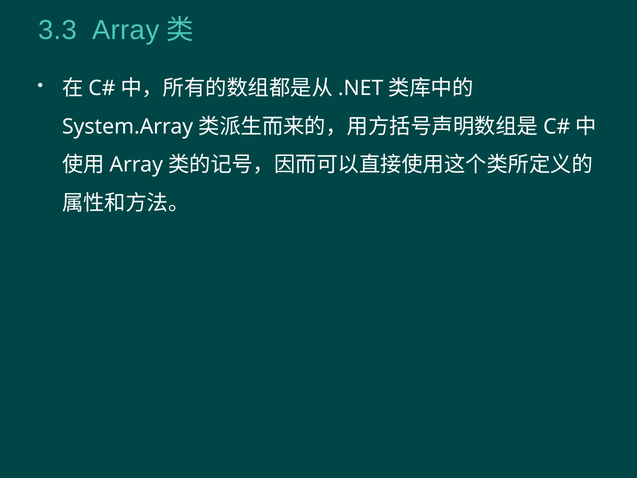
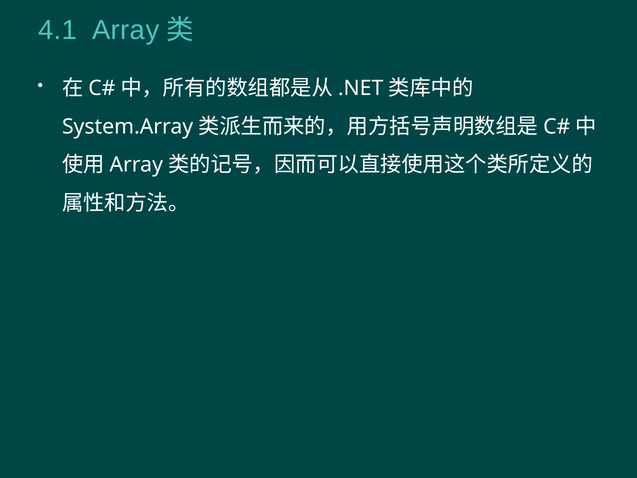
3.3: 3.3 -> 4.1
